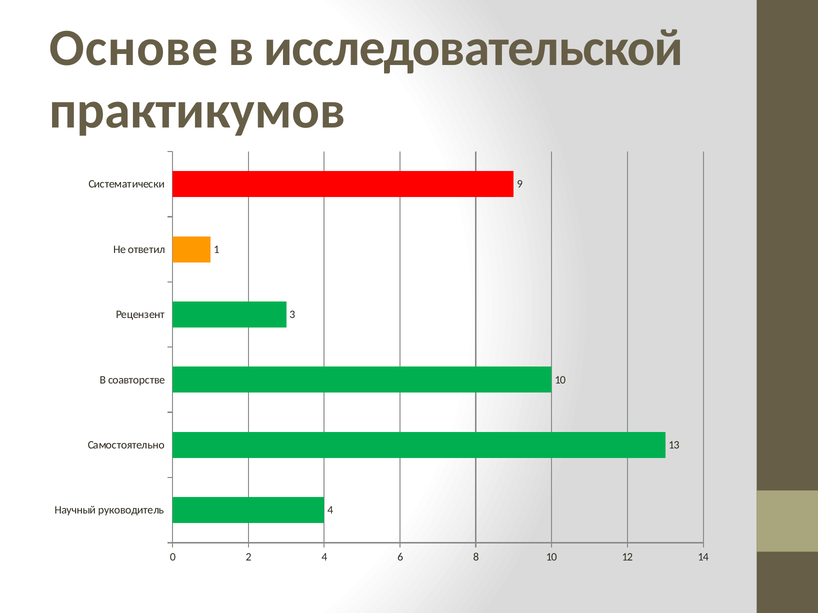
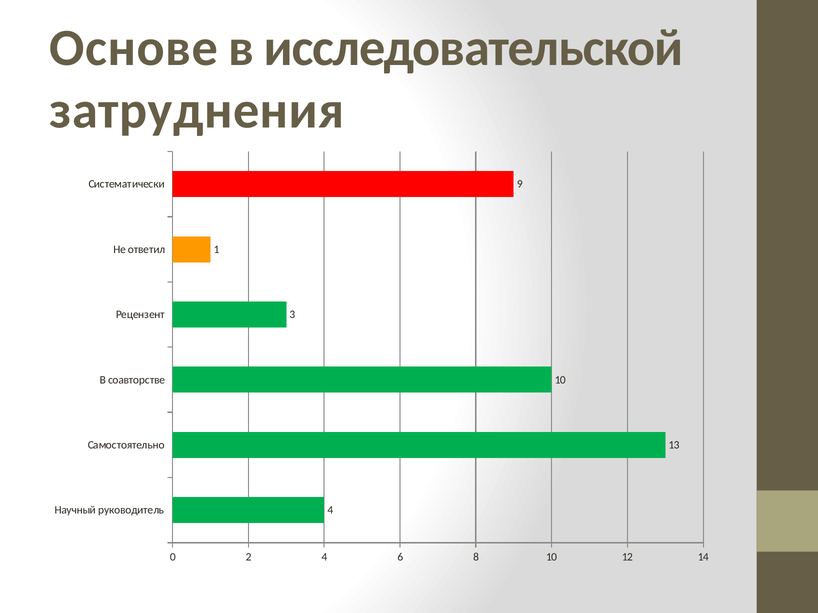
практикумов: практикумов -> затруднения
